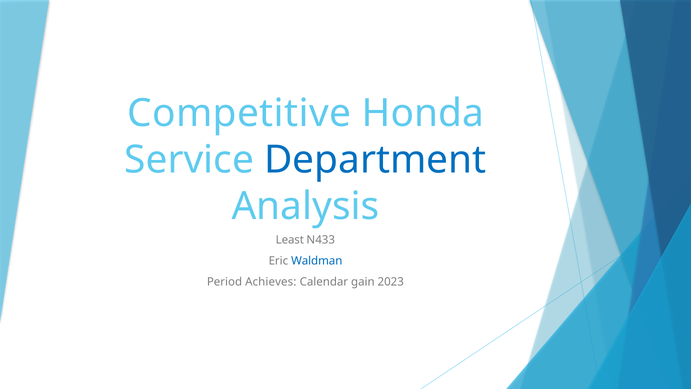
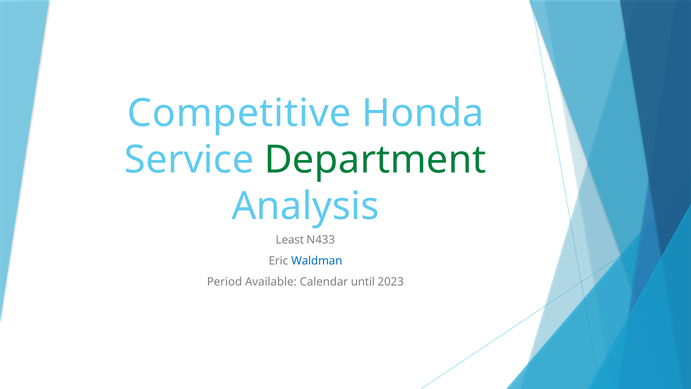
Department colour: blue -> green
Achieves: Achieves -> Available
gain: gain -> until
